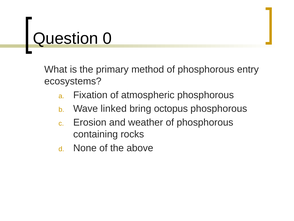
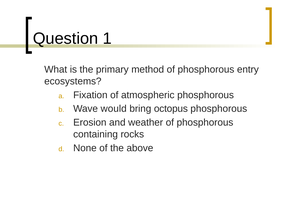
0: 0 -> 1
linked: linked -> would
